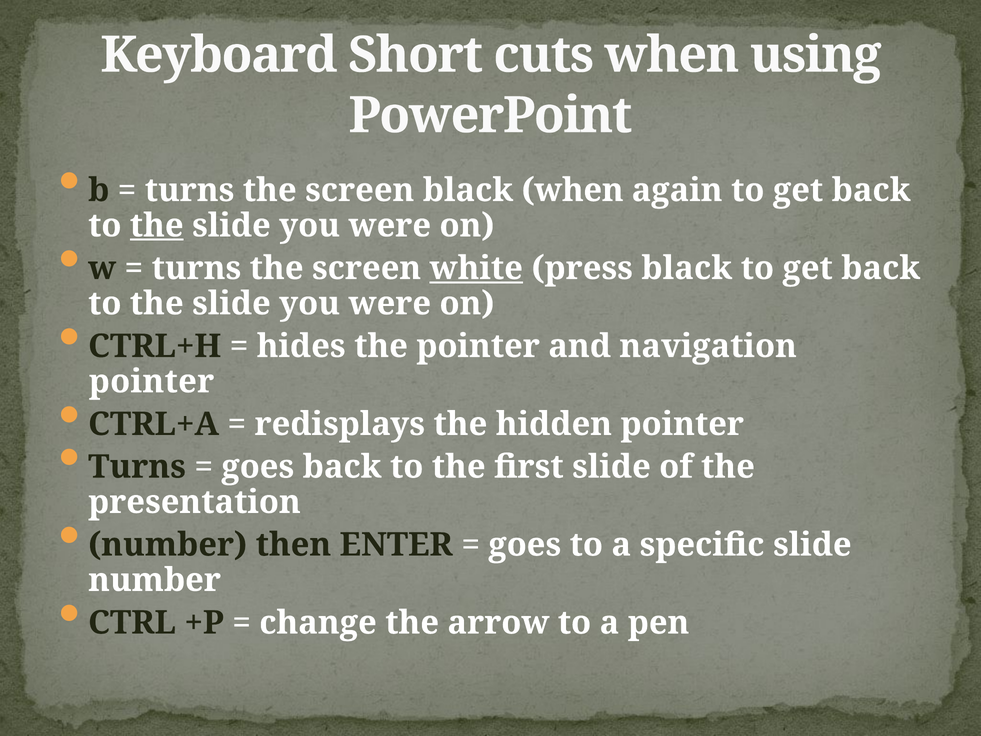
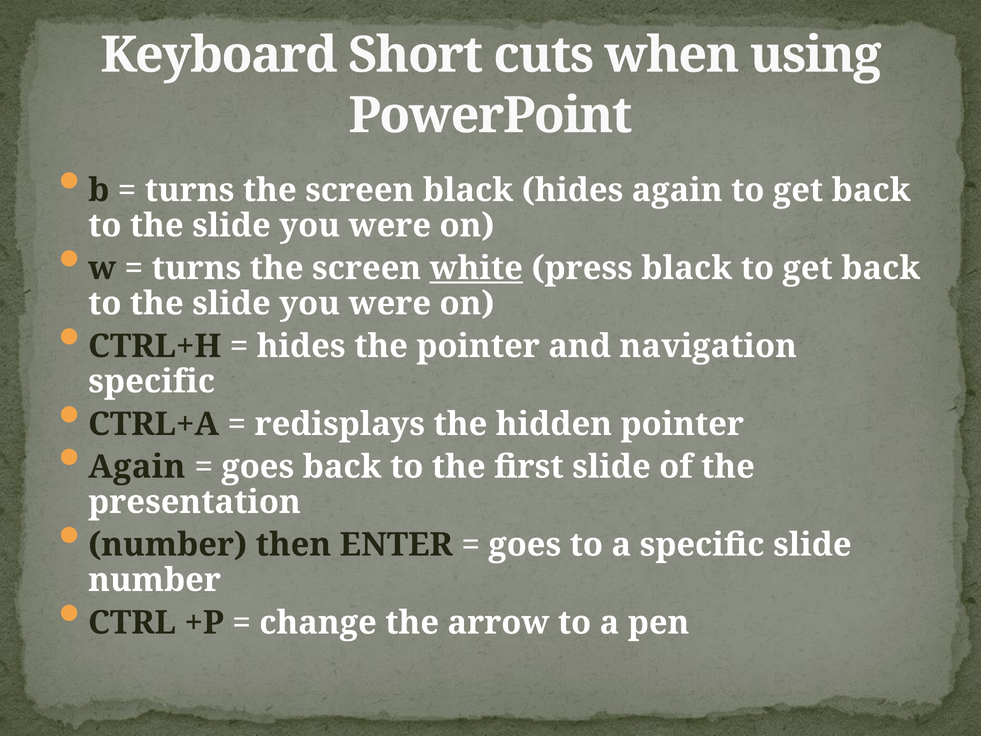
black when: when -> hides
the at (157, 226) underline: present -> none
pointer at (151, 381): pointer -> specific
Turns at (137, 467): Turns -> Again
